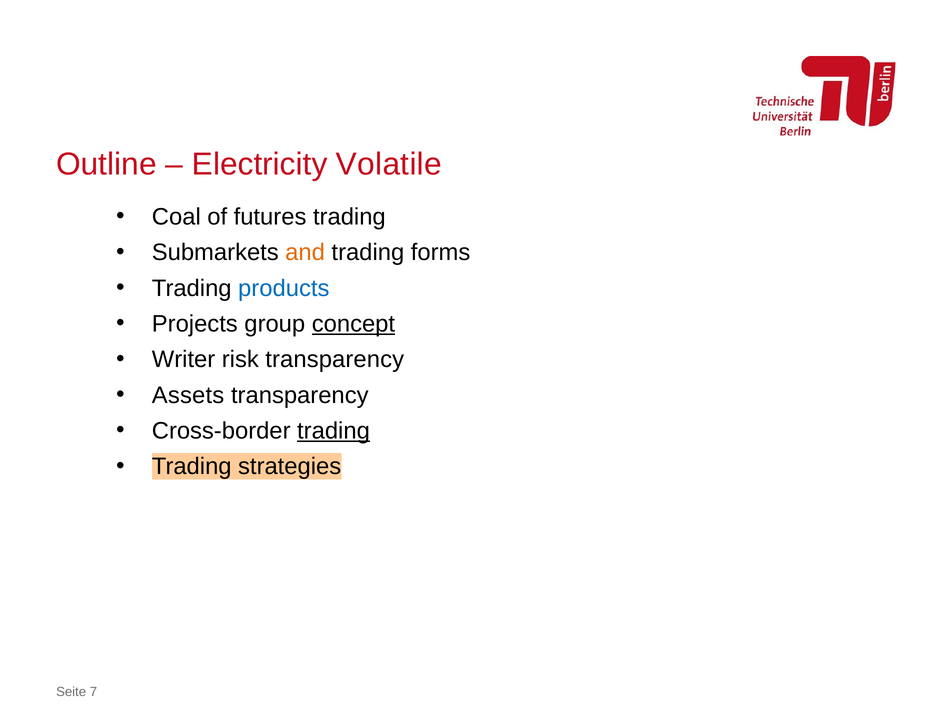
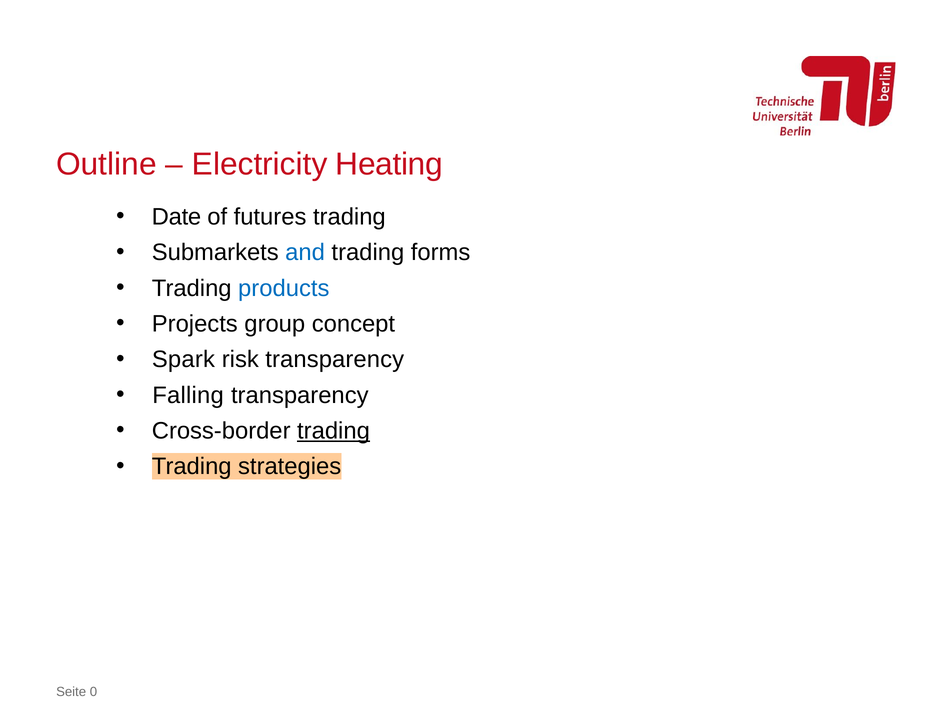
Volatile: Volatile -> Heating
Coal: Coal -> Date
and colour: orange -> blue
concept underline: present -> none
Writer: Writer -> Spark
Assets: Assets -> Falling
7: 7 -> 0
